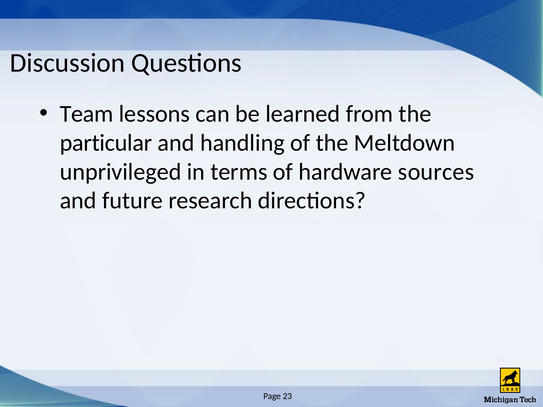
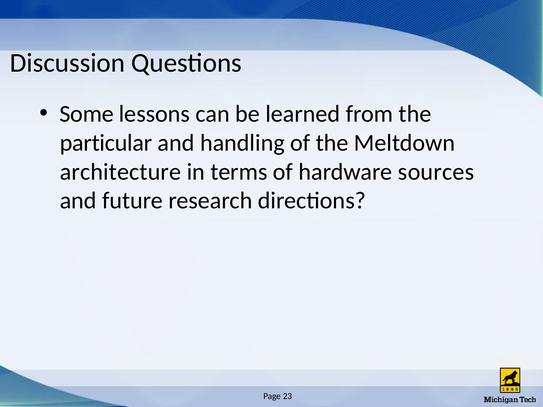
Team: Team -> Some
unprivileged: unprivileged -> architecture
